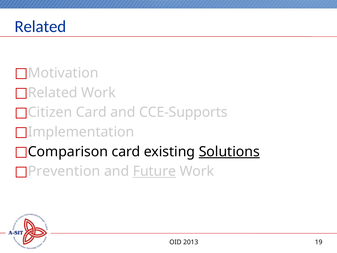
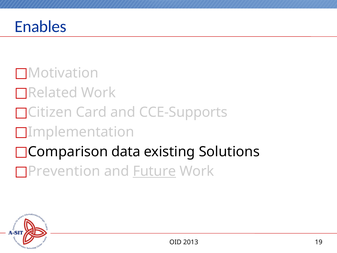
Related at (40, 26): Related -> Enables
Comparison card: card -> data
Solutions underline: present -> none
